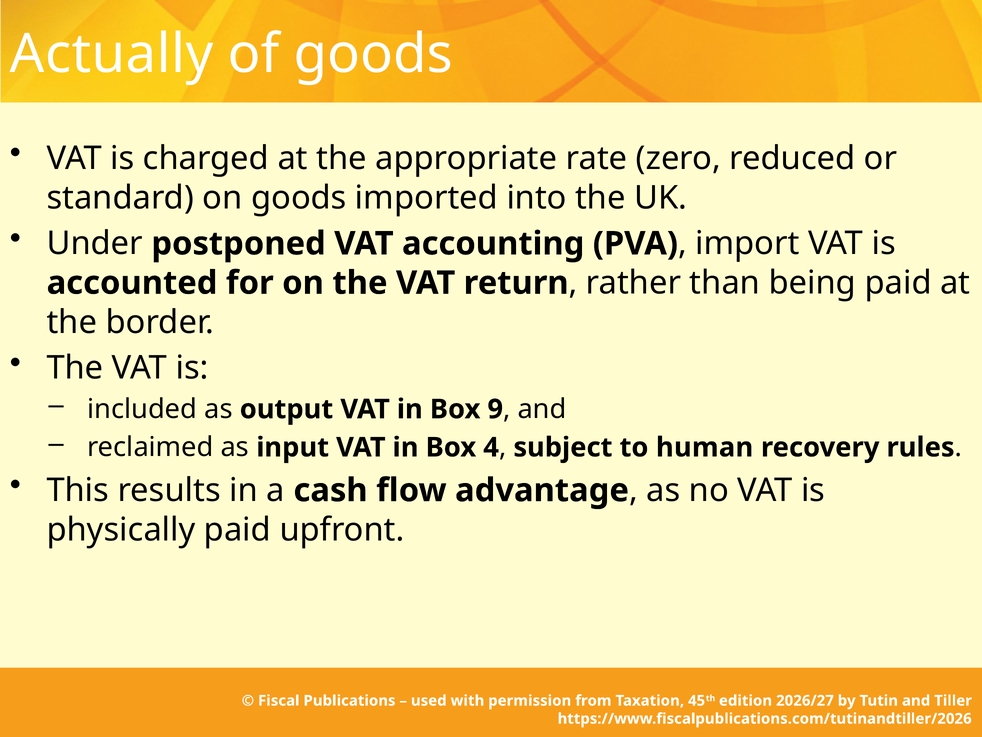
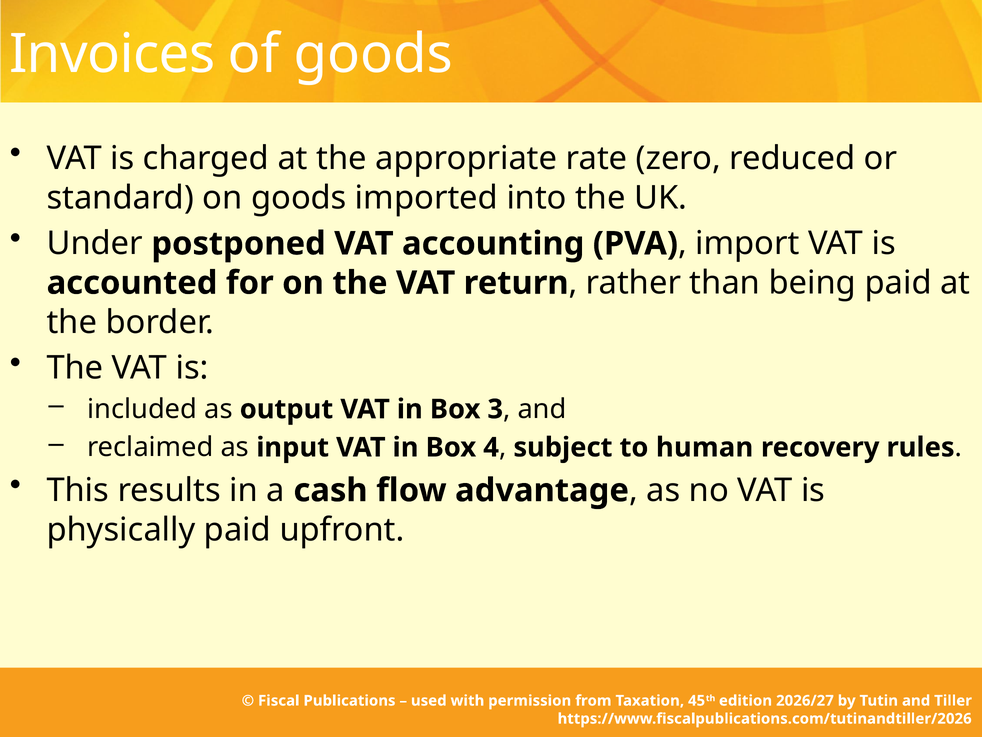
Actually: Actually -> Invoices
9: 9 -> 3
